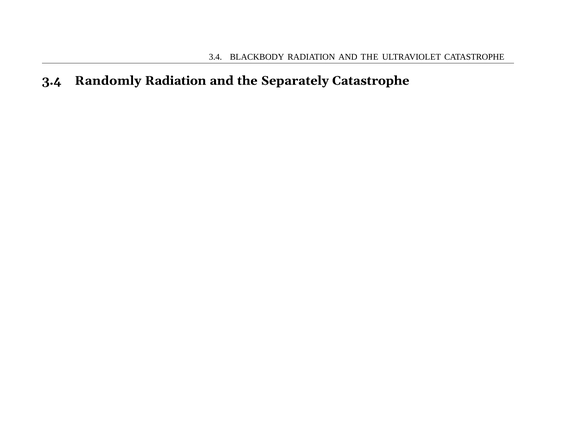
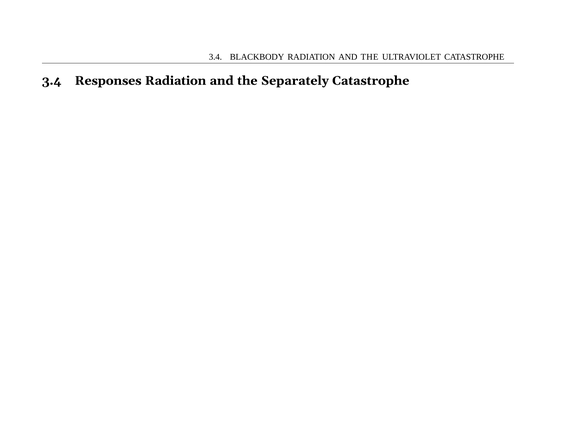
Randomly: Randomly -> Responses
